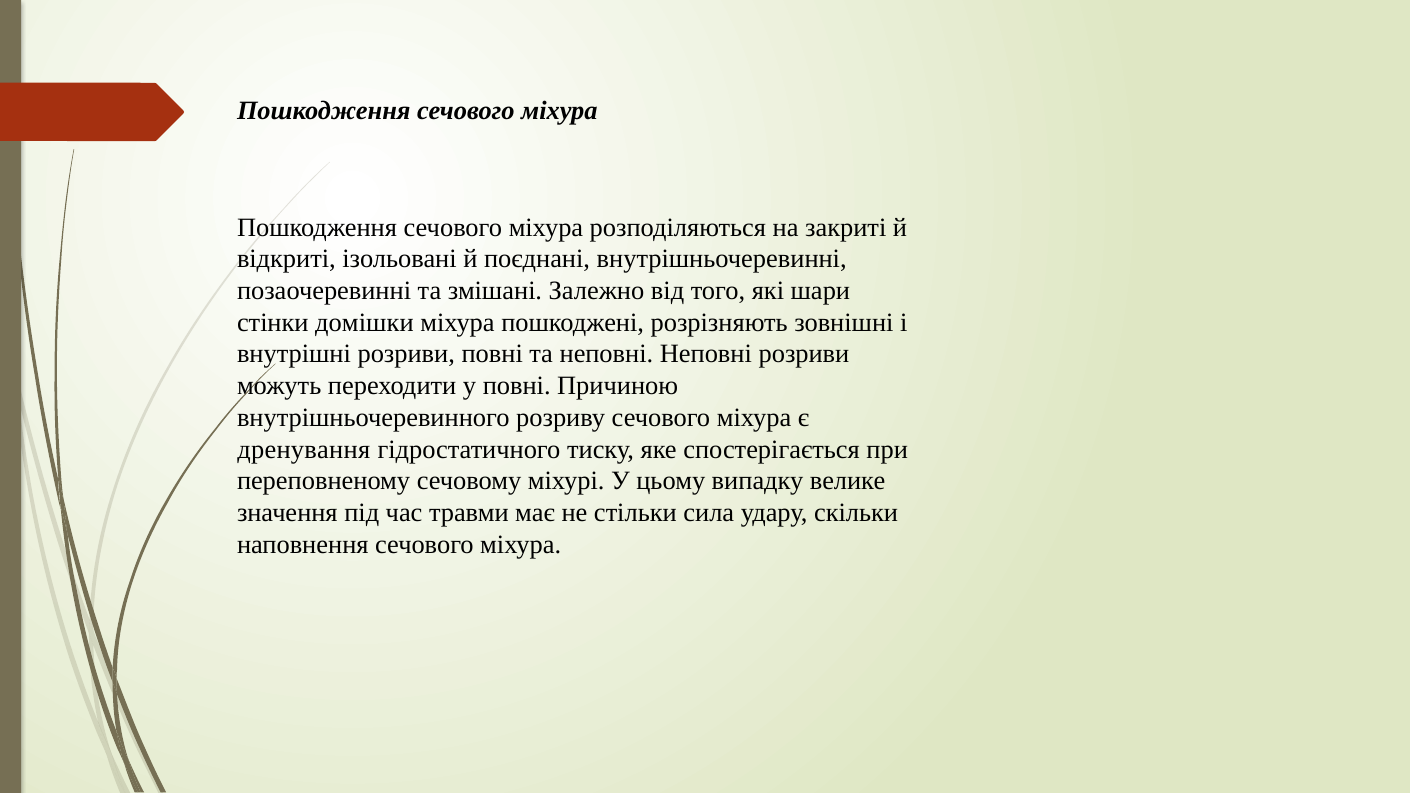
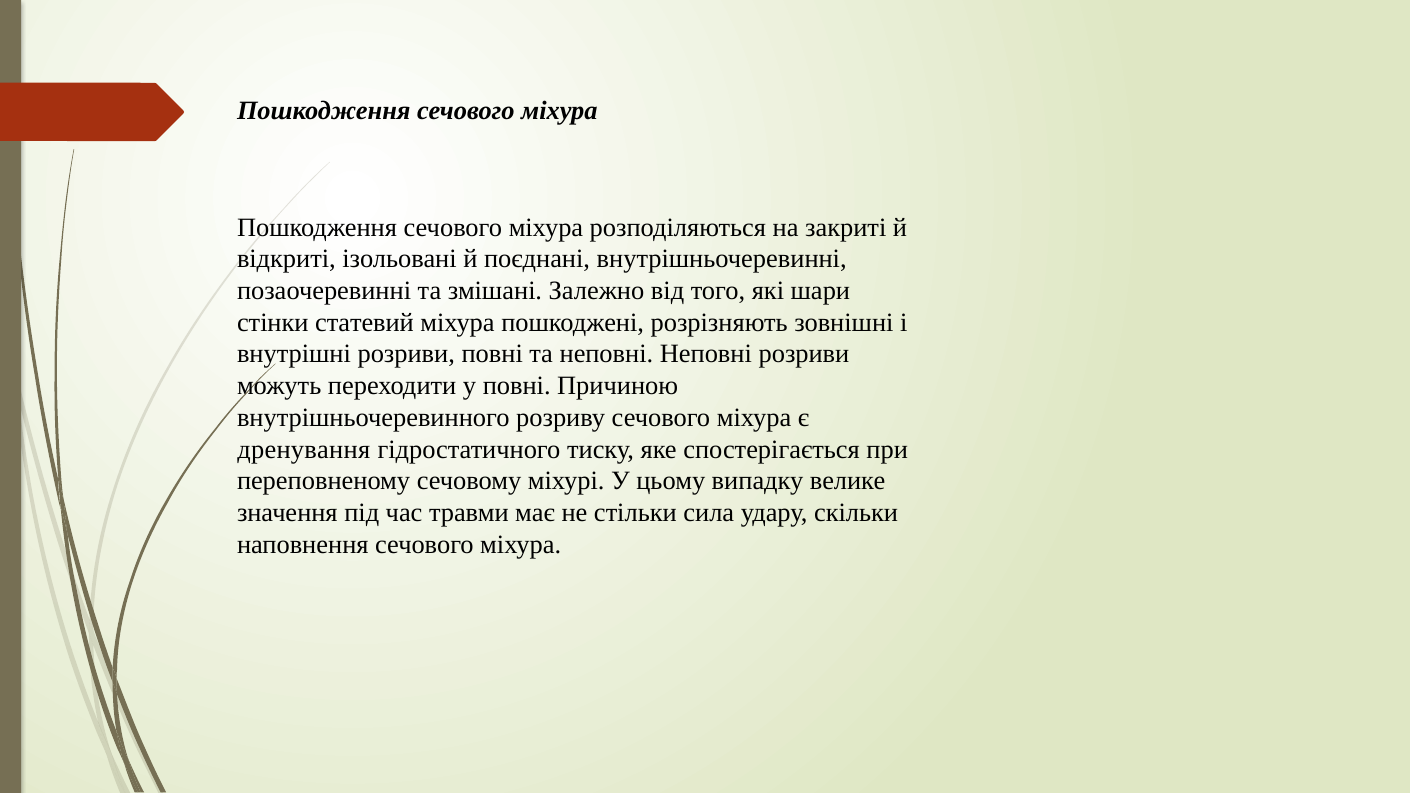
домішки: домішки -> статевий
